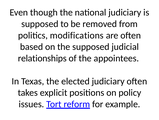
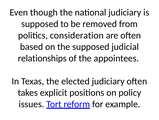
modifications: modifications -> consideration
